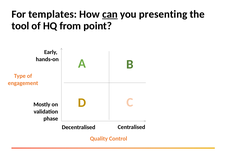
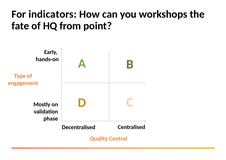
templates: templates -> indicators
can underline: present -> none
presenting: presenting -> workshops
tool: tool -> fate
